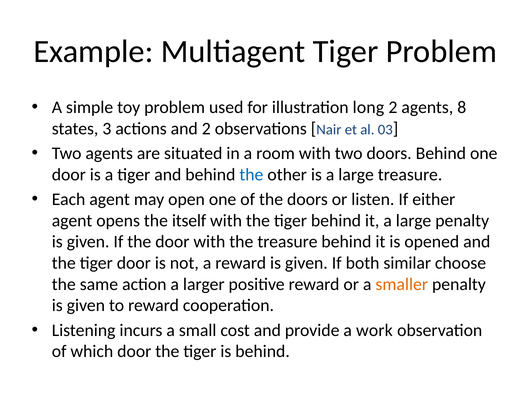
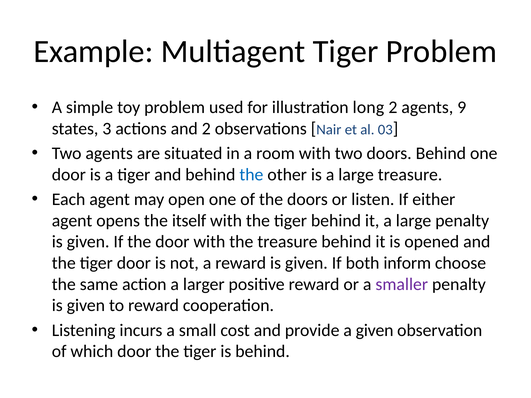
8: 8 -> 9
similar: similar -> inform
smaller colour: orange -> purple
a work: work -> given
